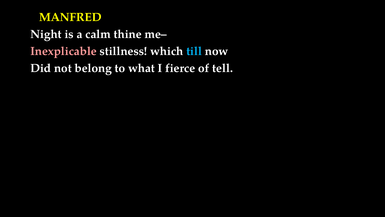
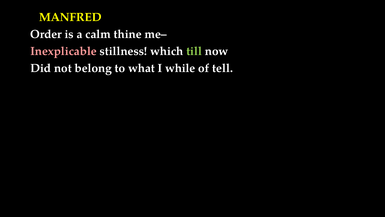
Night: Night -> Order
till colour: light blue -> light green
fierce: fierce -> while
